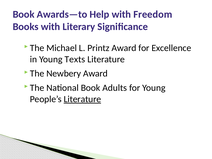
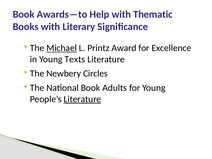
Freedom: Freedom -> Thematic
Michael underline: none -> present
Newbery Award: Award -> Circles
